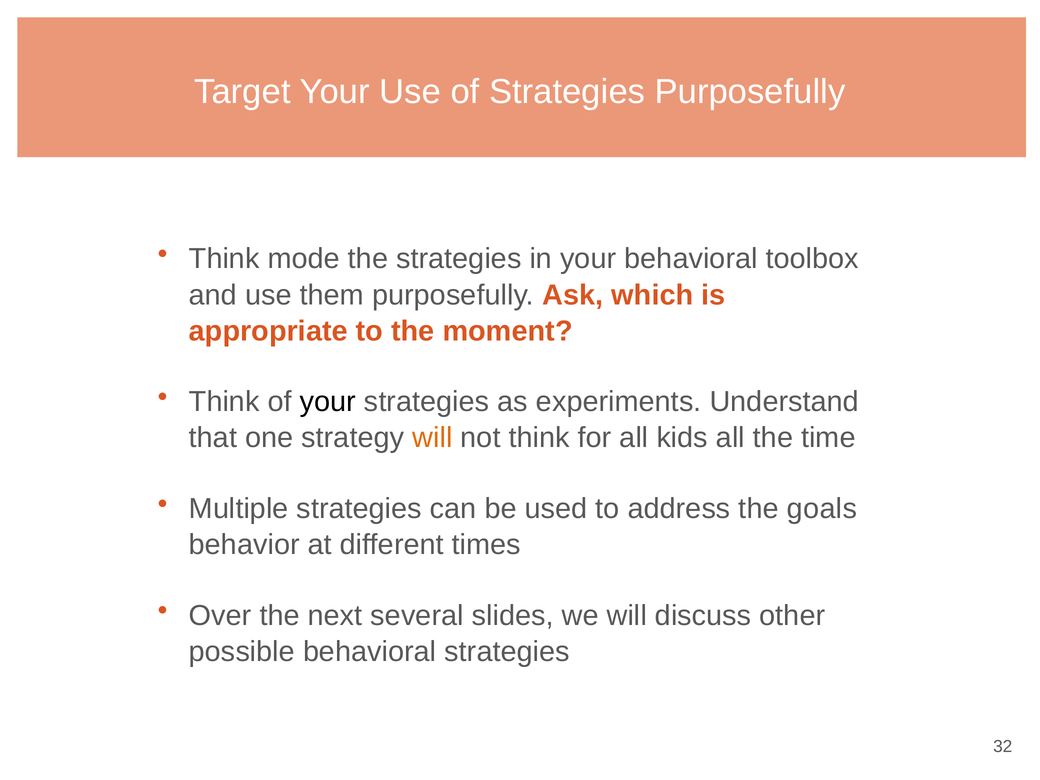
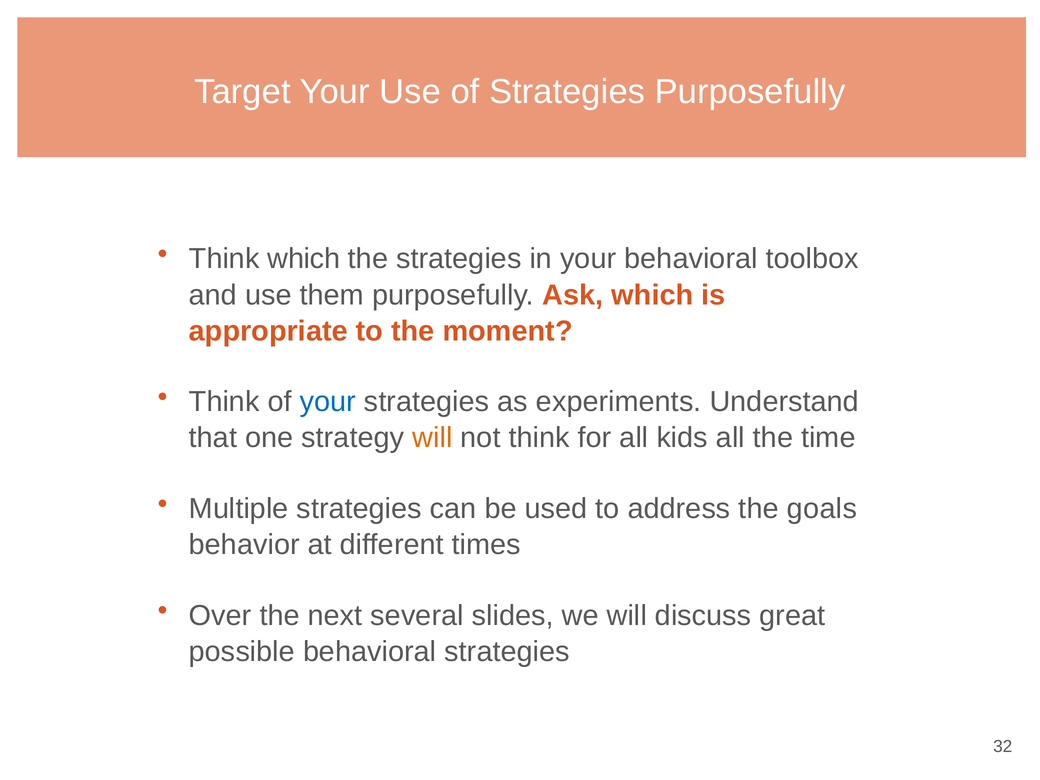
Think mode: mode -> which
your at (328, 402) colour: black -> blue
other: other -> great
